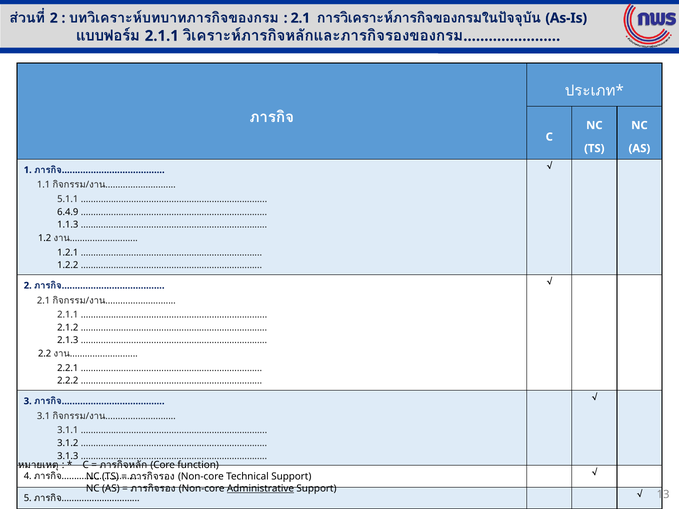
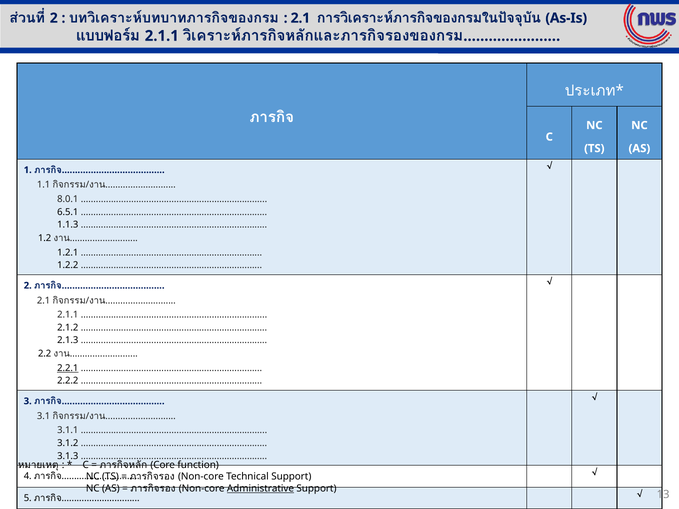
5.1.1: 5.1.1 -> 8.0.1
6.4.9: 6.4.9 -> 6.5.1
2.2.1 underline: none -> present
